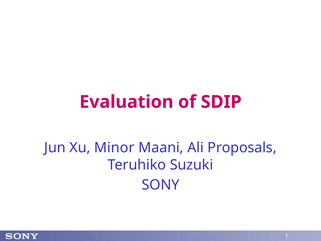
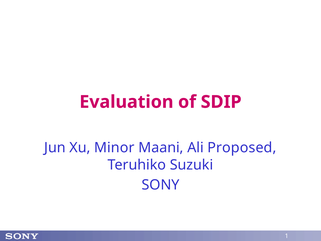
Proposals: Proposals -> Proposed
